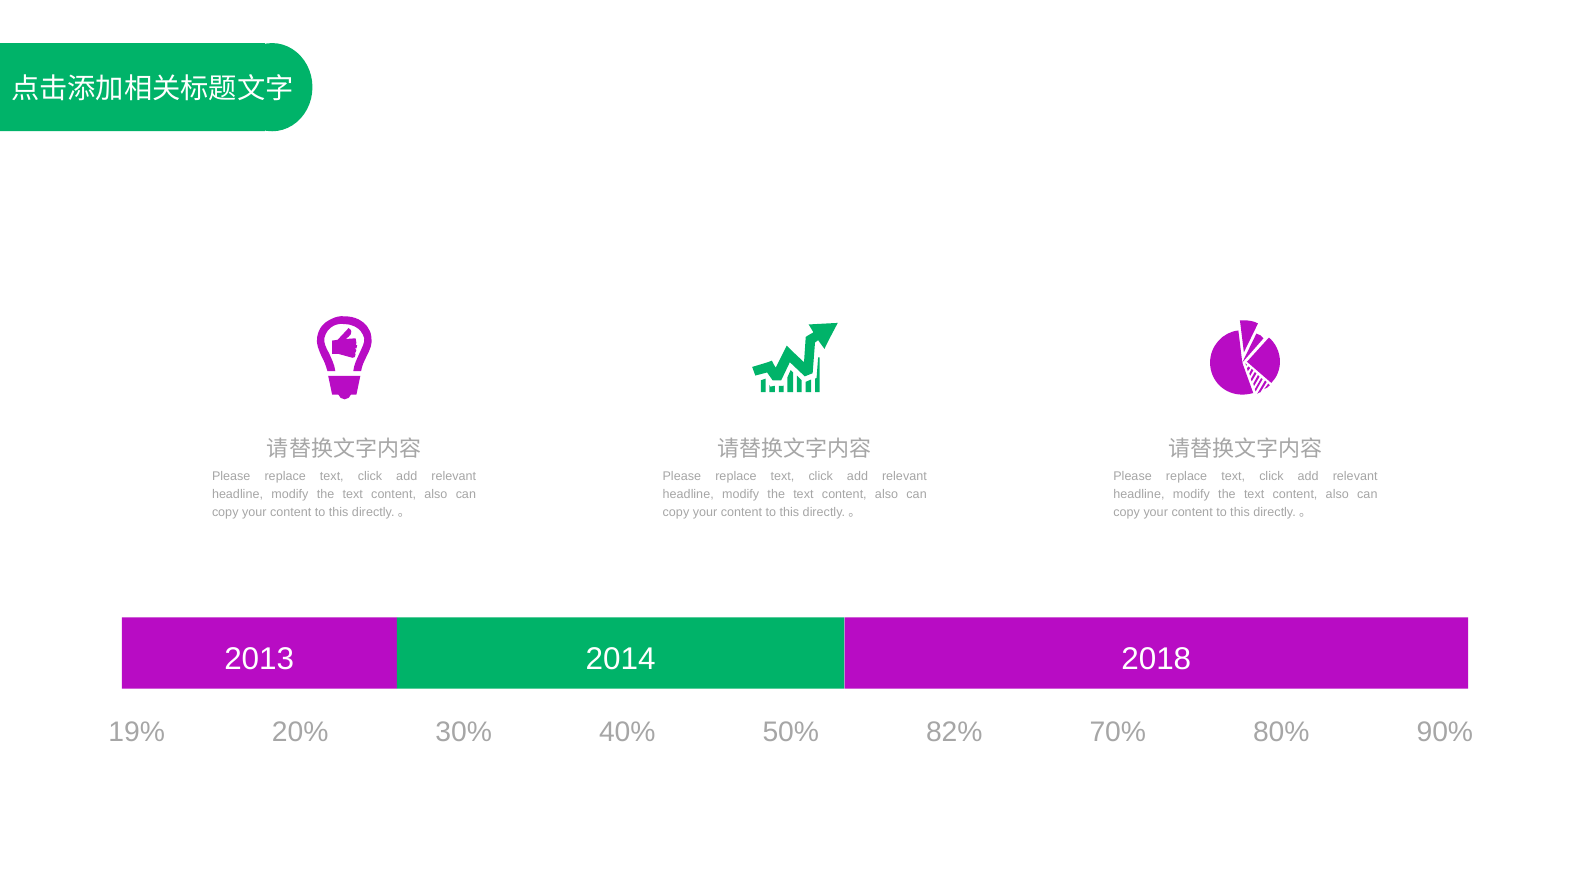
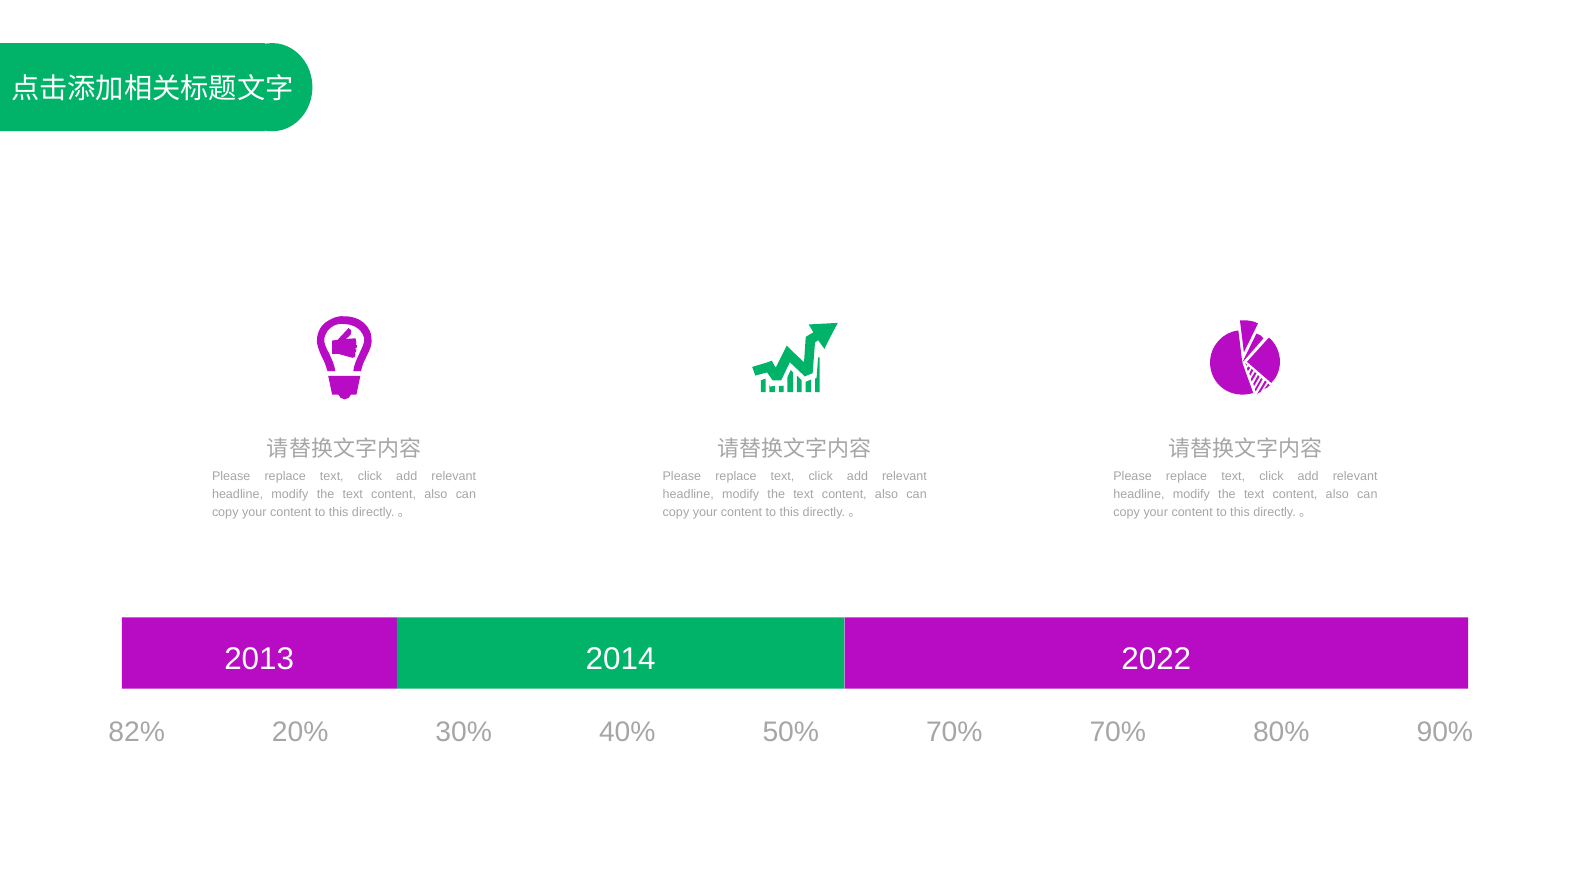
2018: 2018 -> 2022
19%: 19% -> 82%
50% 82%: 82% -> 70%
